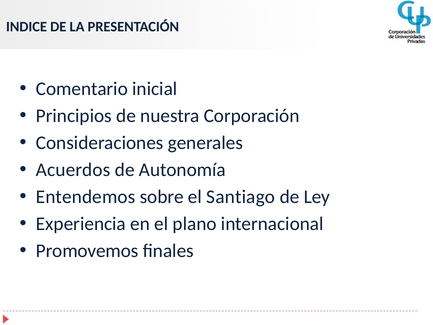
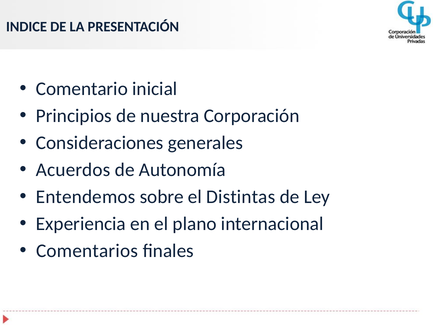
Santiago: Santiago -> Distintas
Promovemos: Promovemos -> Comentarios
